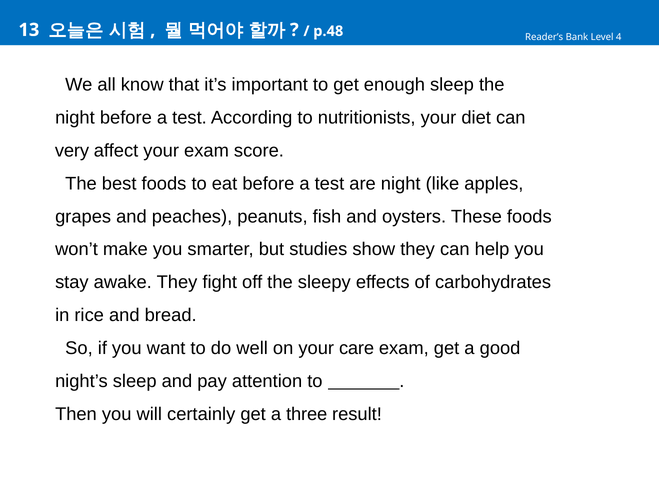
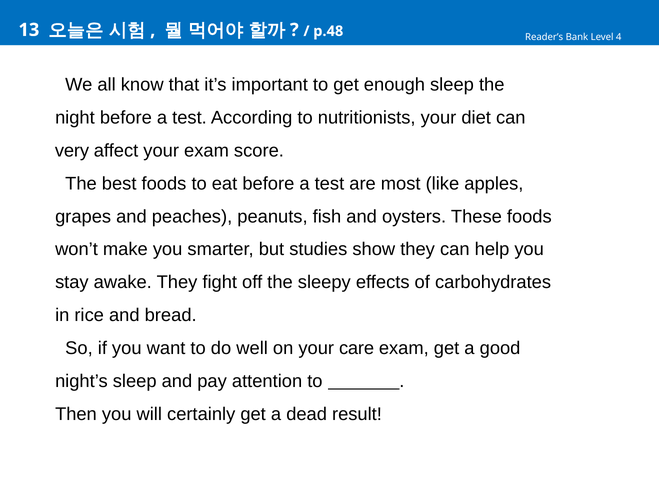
are night: night -> most
three: three -> dead
